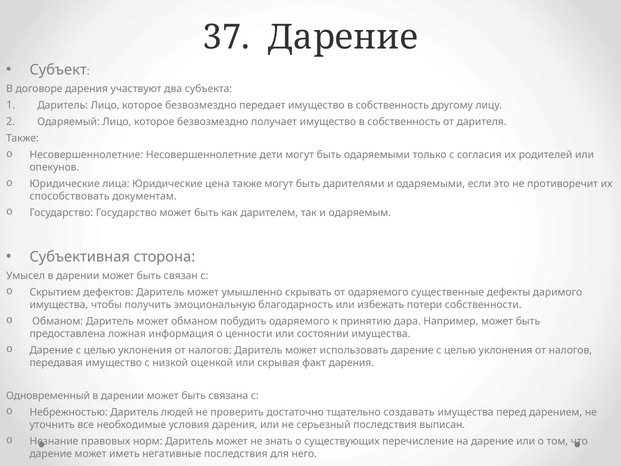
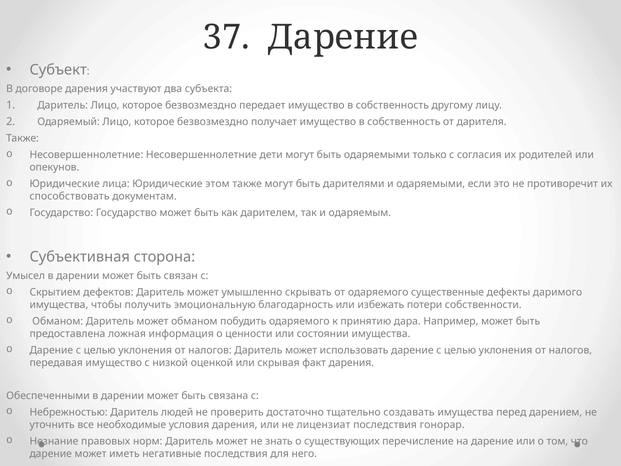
цена: цена -> этом
Одновременный: Одновременный -> Обеспеченными
серьезный: серьезный -> лицензиат
выписан: выписан -> гонорар
